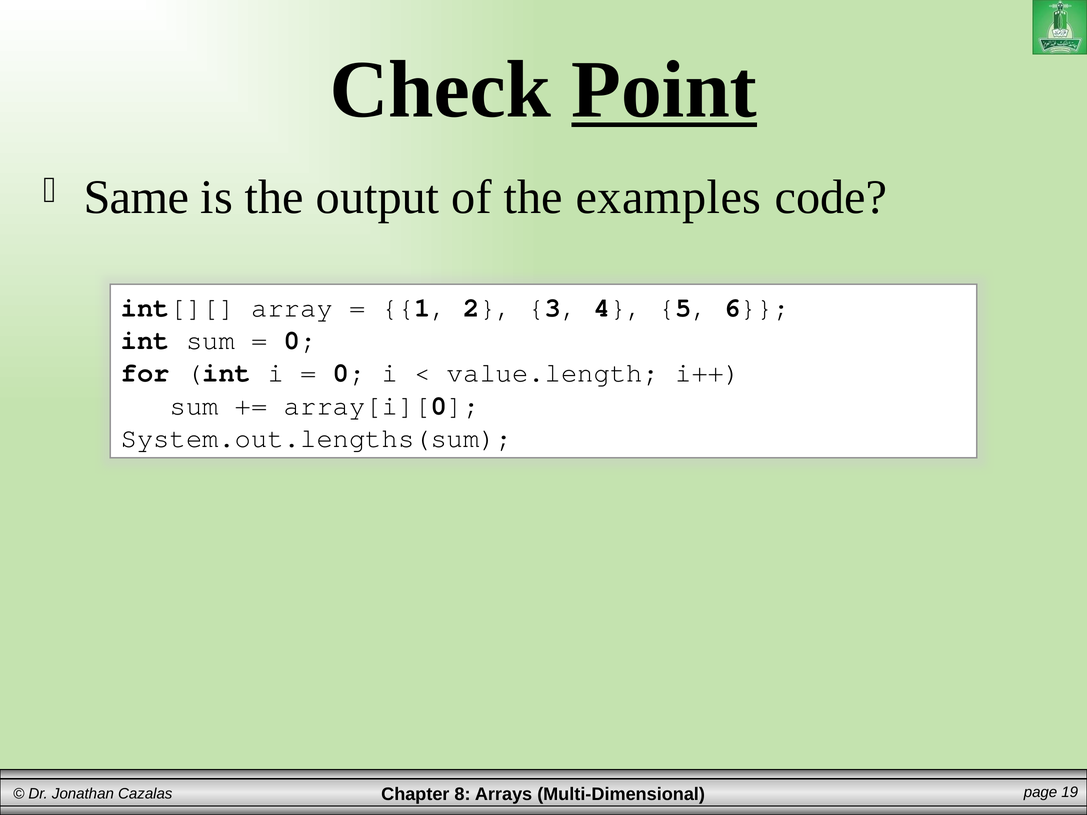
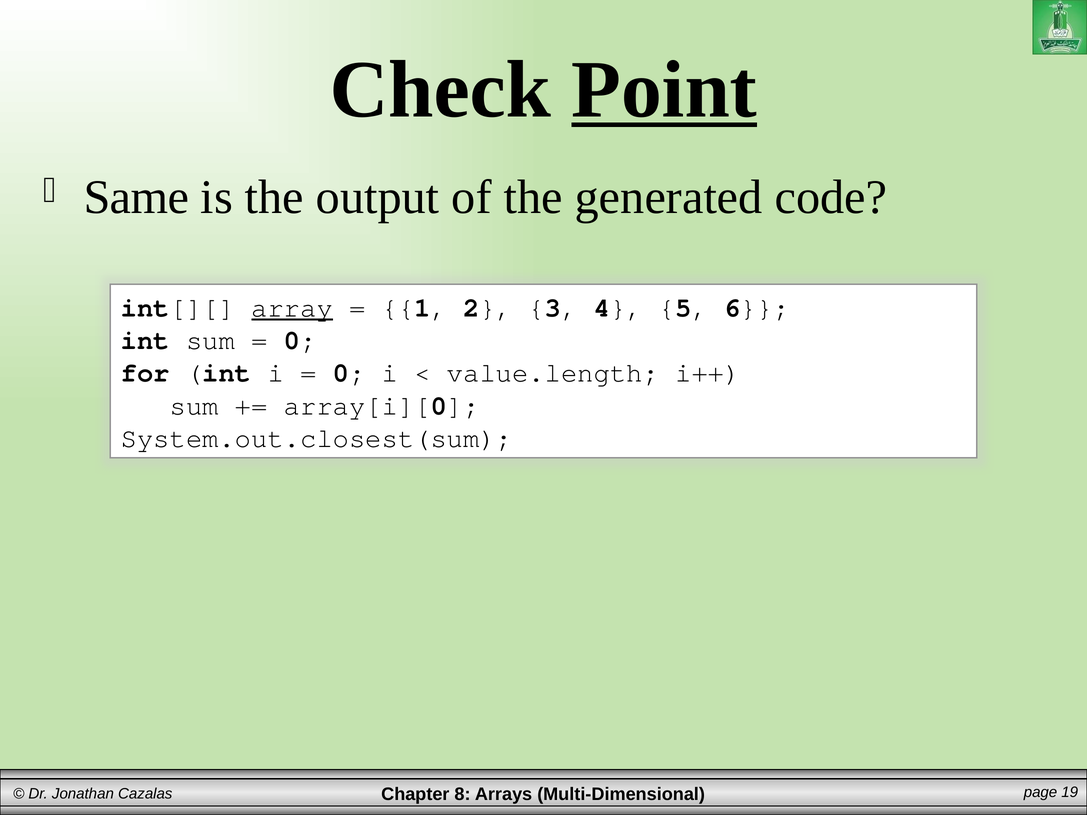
examples: examples -> generated
array underline: none -> present
System.out.lengths(sum: System.out.lengths(sum -> System.out.closest(sum
